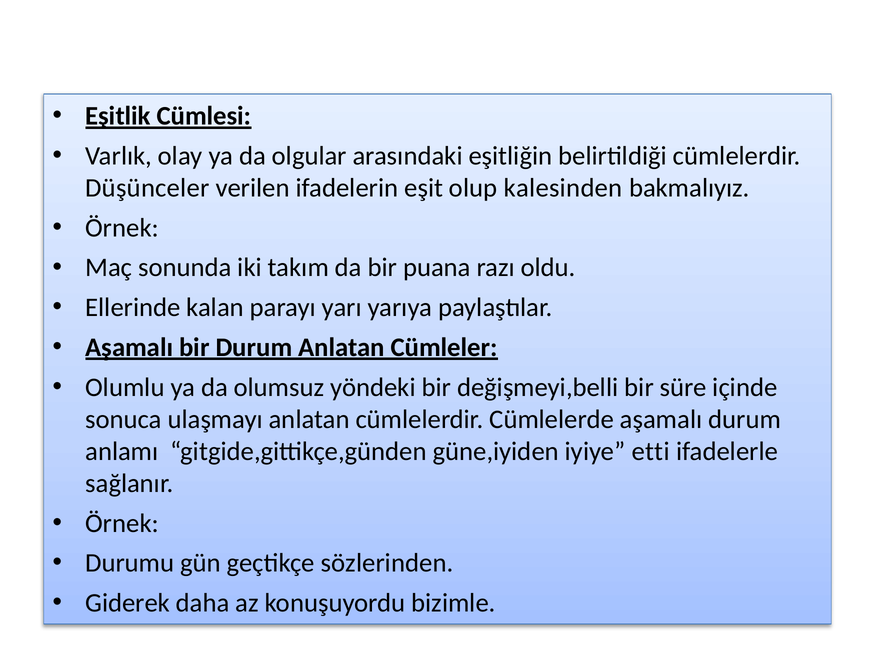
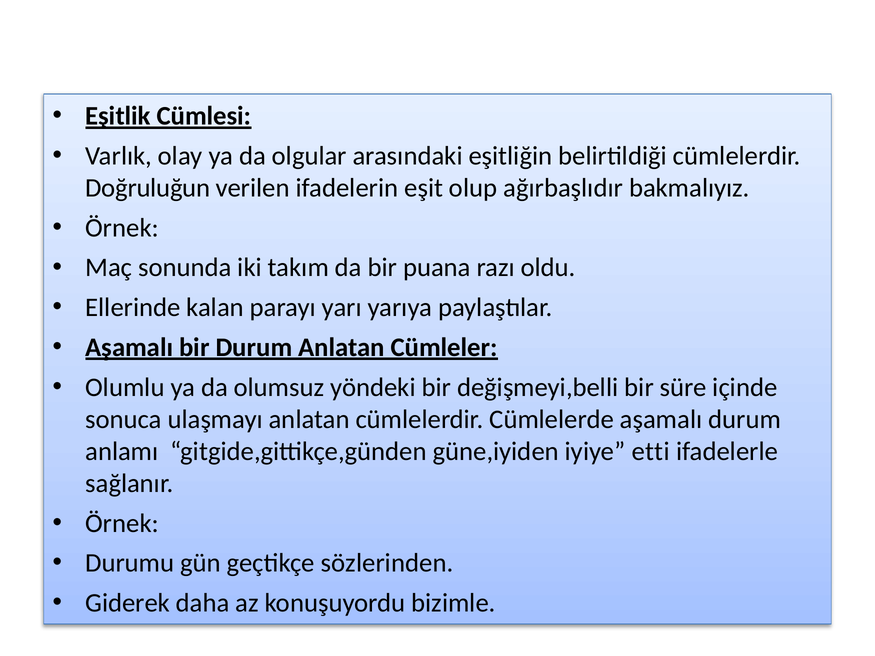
Düşünceler: Düşünceler -> Doğruluğun
kalesinden: kalesinden -> ağırbaşlıdır
